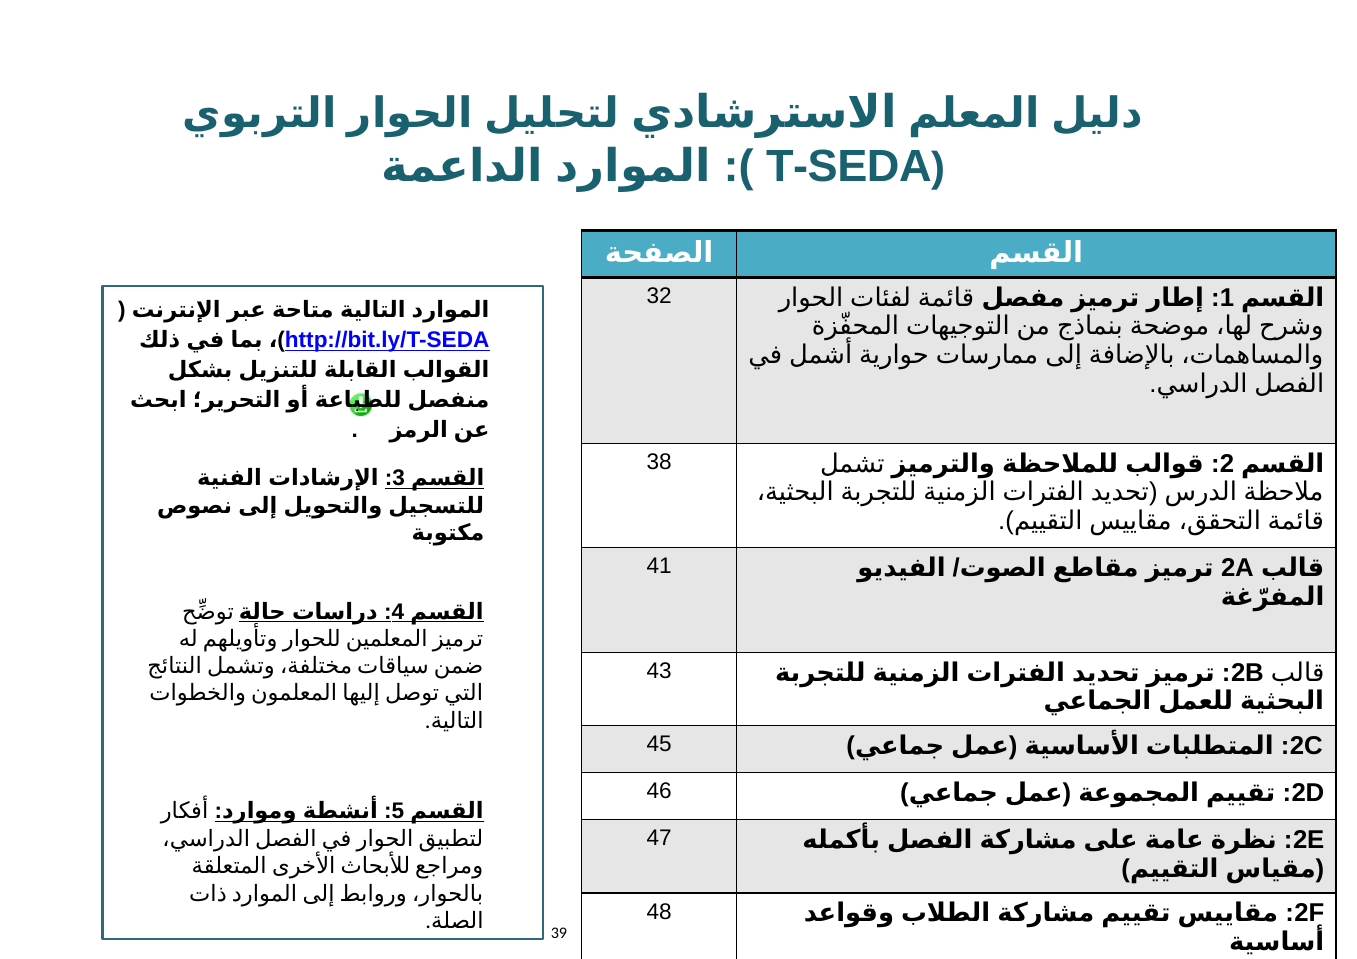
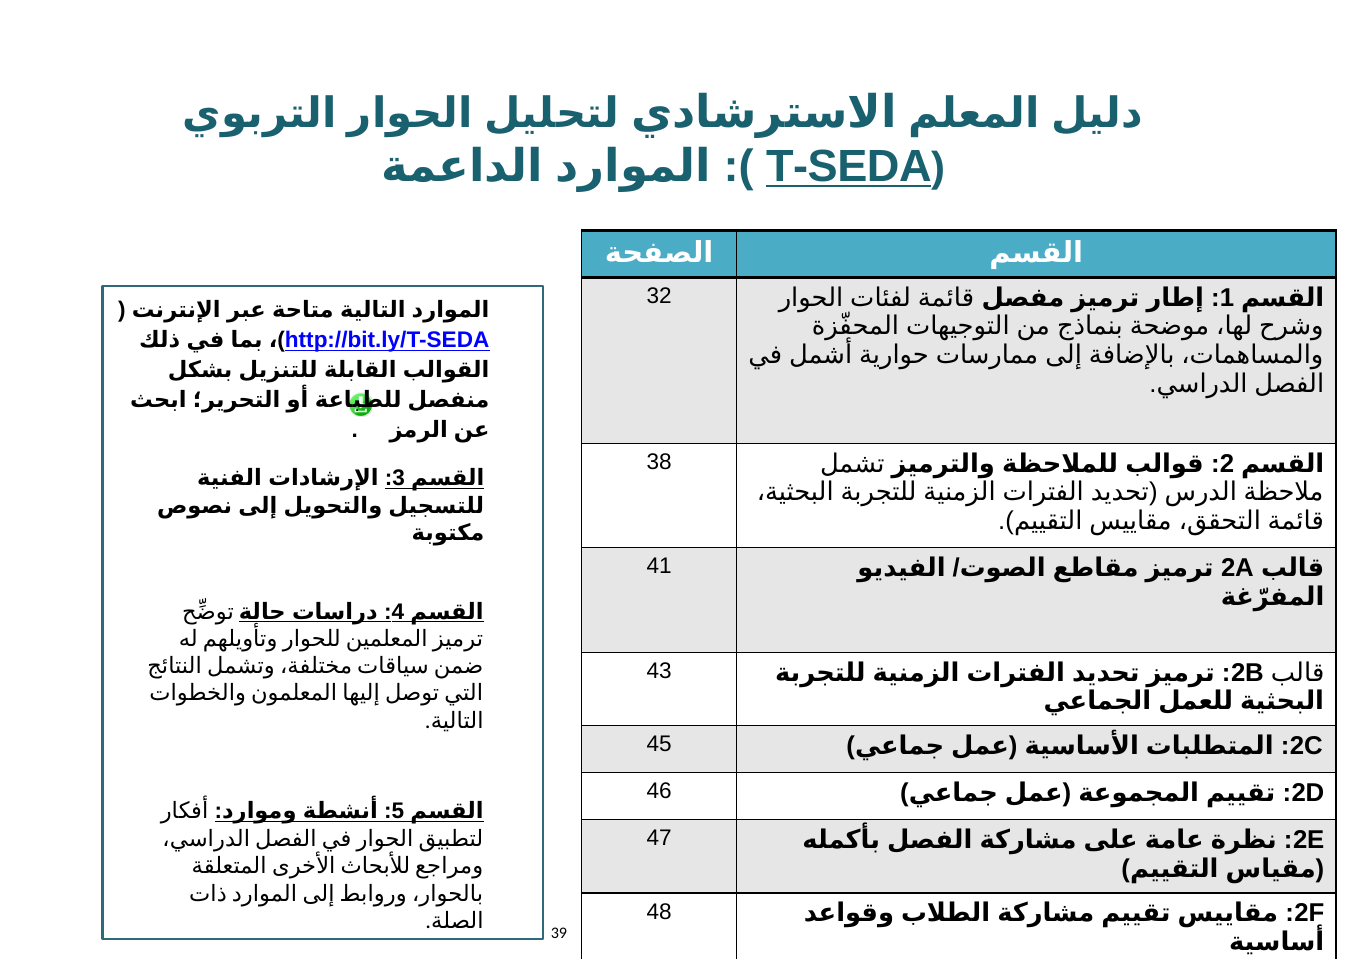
T-SEDA underline: none -> present
